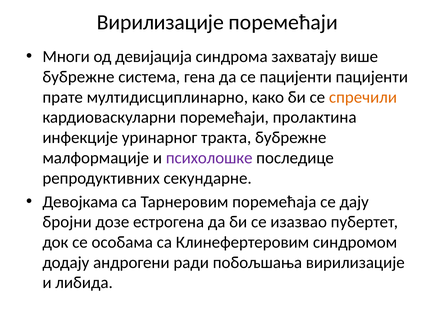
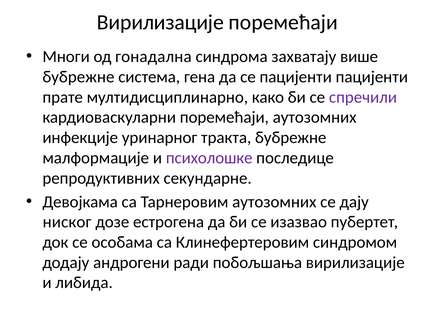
девијација: девијација -> гонадална
спречили colour: orange -> purple
поремећаји пролактина: пролактина -> аутозомних
Тарнеровим поремећаја: поремећаја -> аутозомних
бројни: бројни -> ниског
